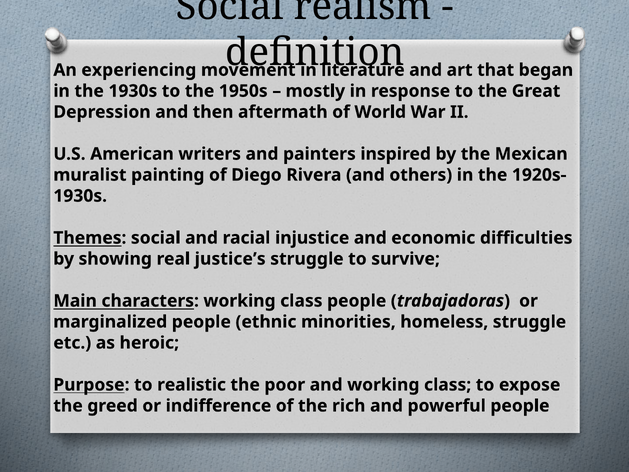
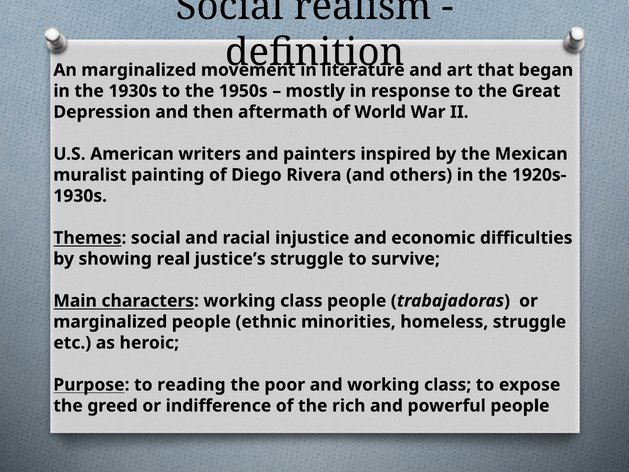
An experiencing: experiencing -> marginalized
realistic: realistic -> reading
